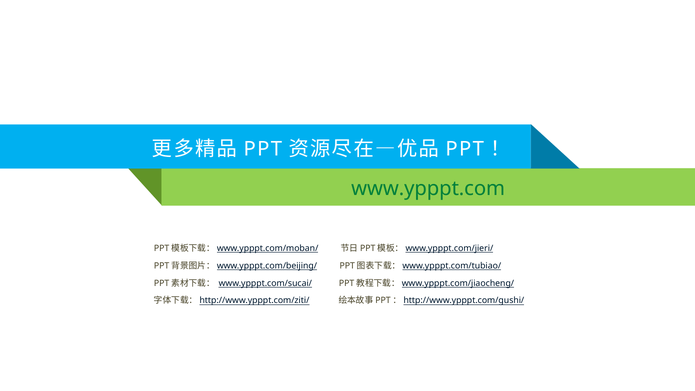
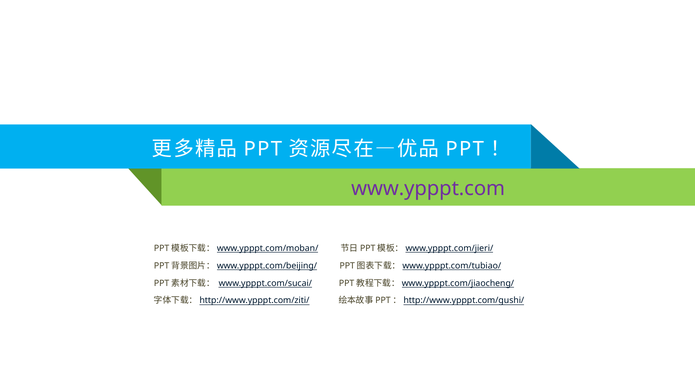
www.ypppt.com colour: green -> purple
